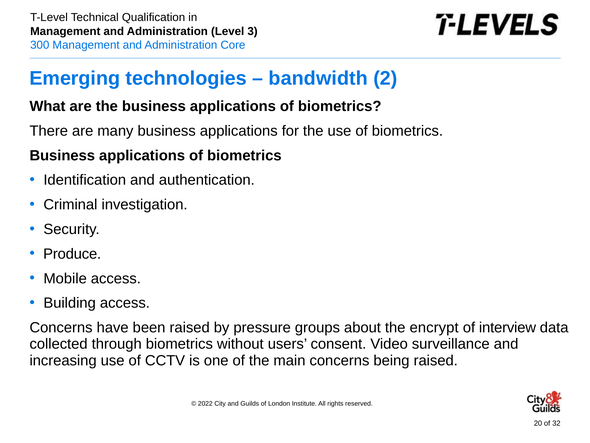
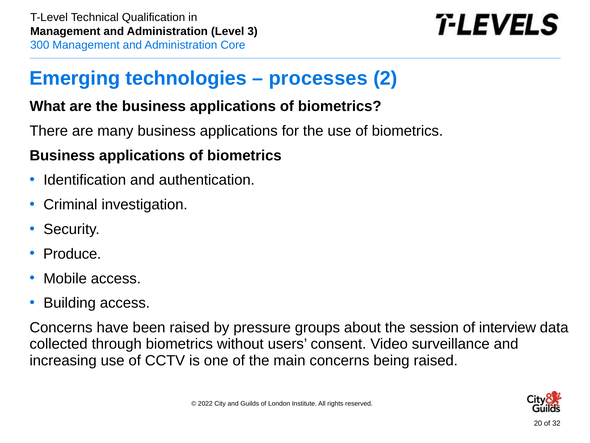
bandwidth: bandwidth -> processes
encrypt: encrypt -> session
